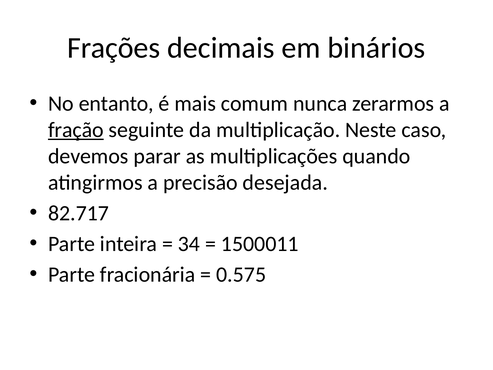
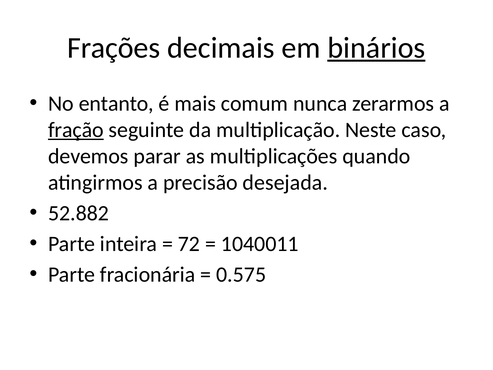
binários underline: none -> present
82.717: 82.717 -> 52.882
34: 34 -> 72
1500011: 1500011 -> 1040011
